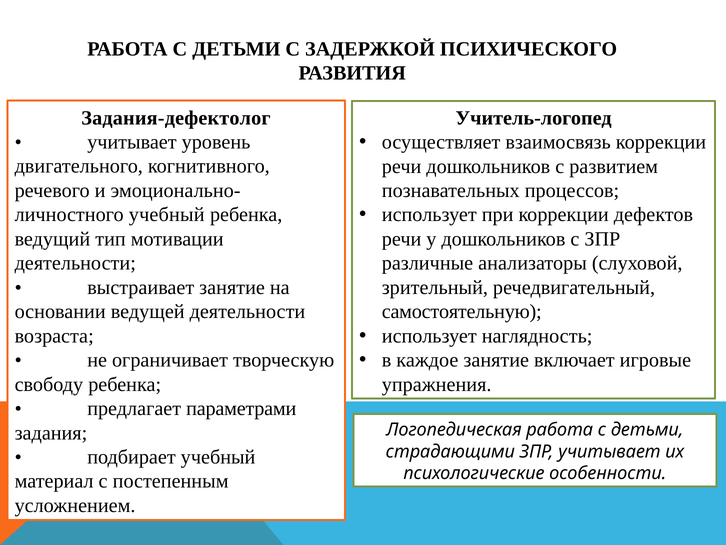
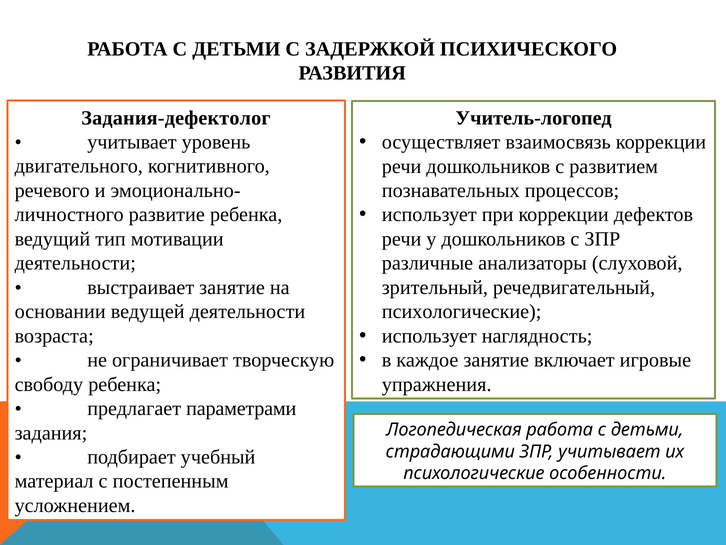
учебный at (167, 215): учебный -> развитие
самостоятельную at (462, 311): самостоятельную -> психологические
